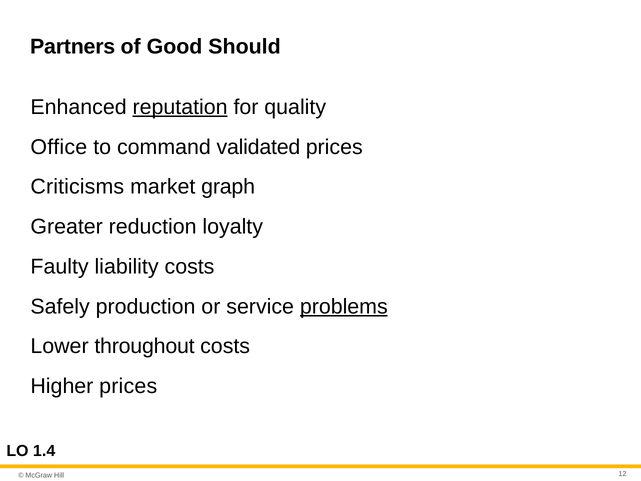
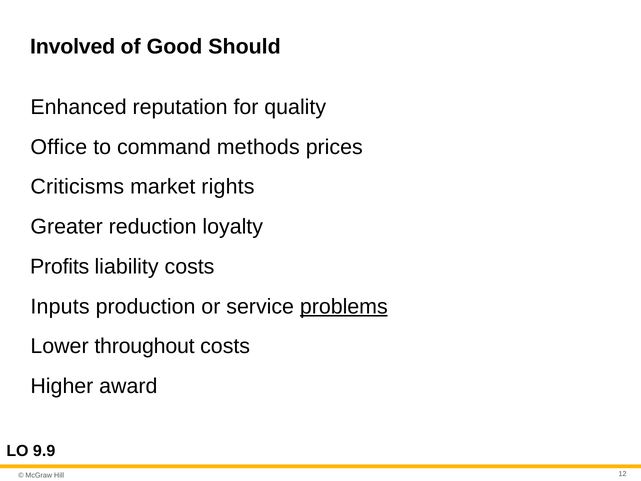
Partners: Partners -> Involved
reputation underline: present -> none
validated: validated -> methods
graph: graph -> rights
Faulty: Faulty -> Profits
Safely: Safely -> Inputs
Higher prices: prices -> award
1.4: 1.4 -> 9.9
